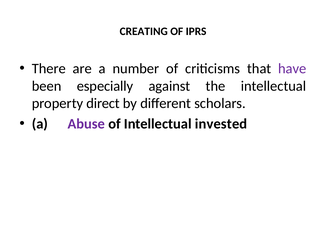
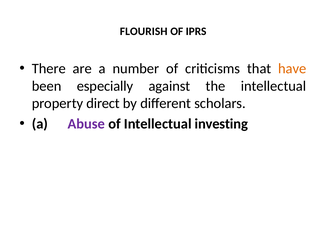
CREATING: CREATING -> FLOURISH
have colour: purple -> orange
invested: invested -> investing
